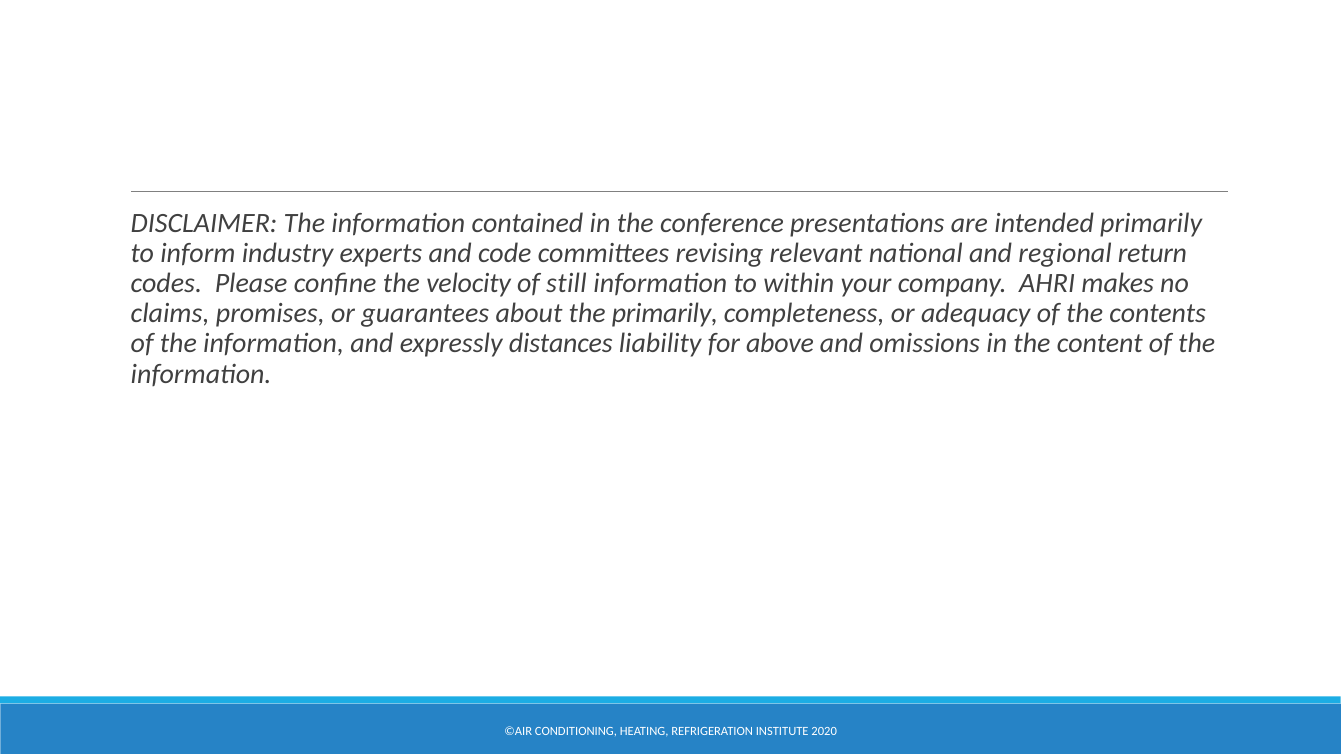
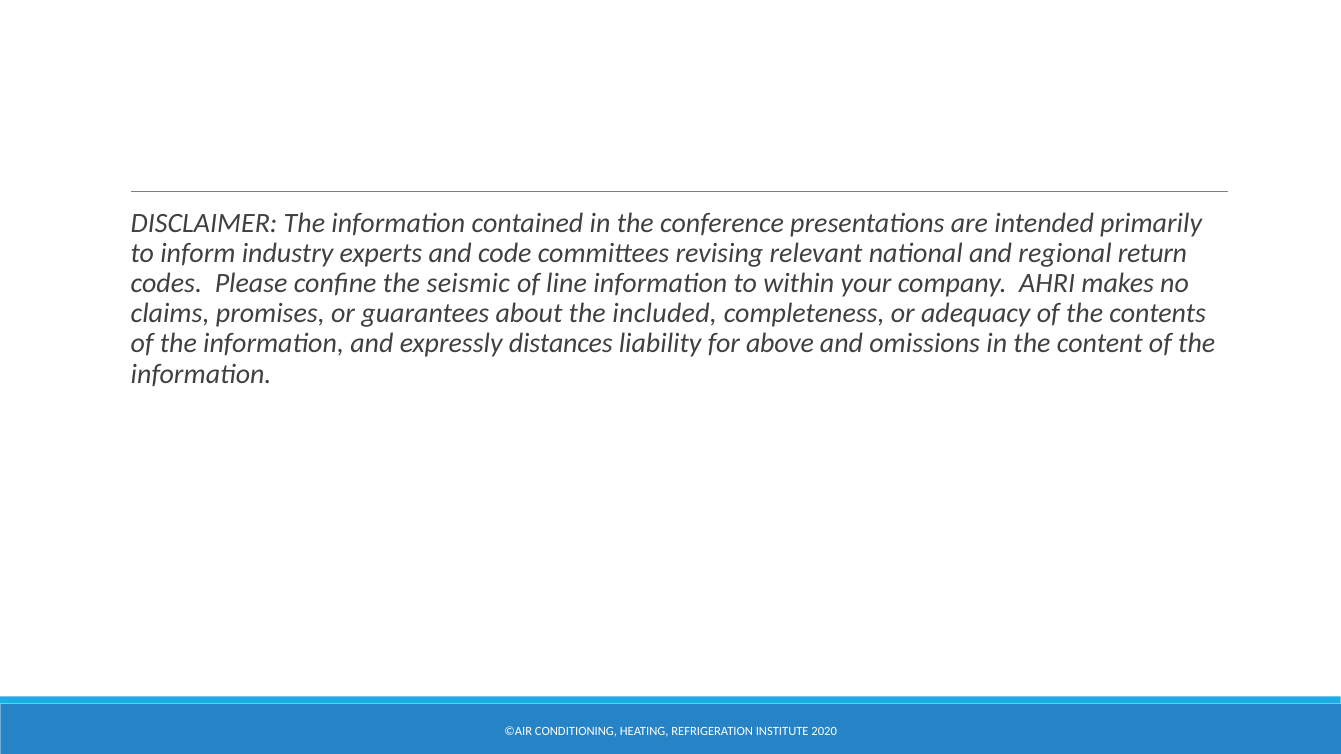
velocity: velocity -> seismic
still: still -> line
the primarily: primarily -> included
